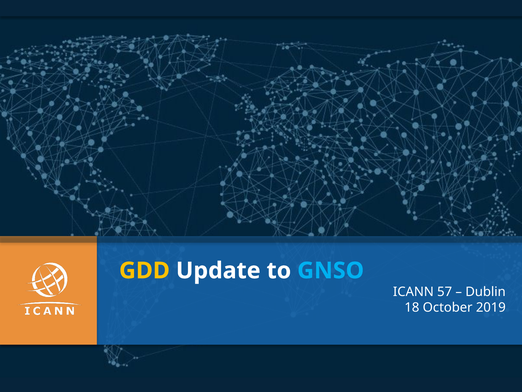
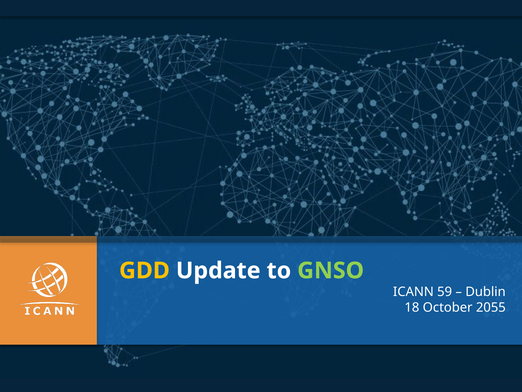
GNSO colour: light blue -> light green
57: 57 -> 59
2019: 2019 -> 2055
